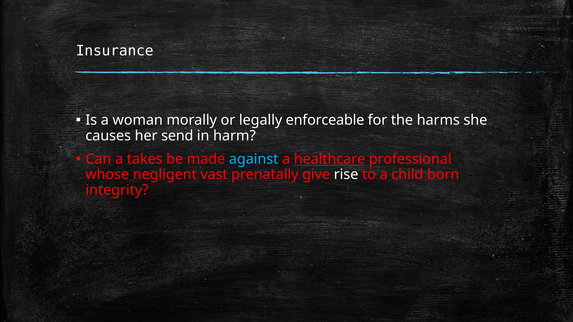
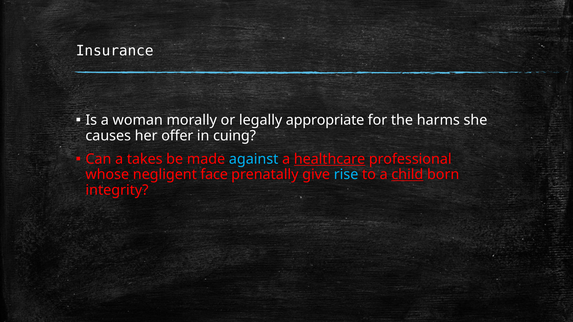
enforceable: enforceable -> appropriate
send: send -> offer
harm: harm -> cuing
vast: vast -> face
rise colour: white -> light blue
child underline: none -> present
